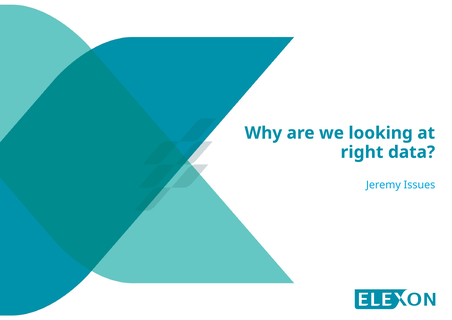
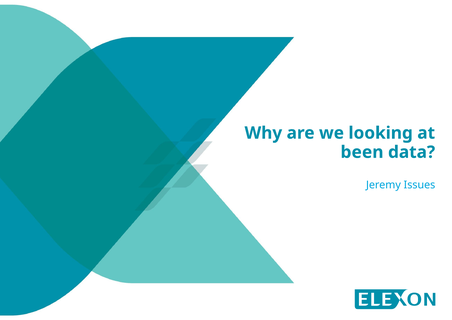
right: right -> been
